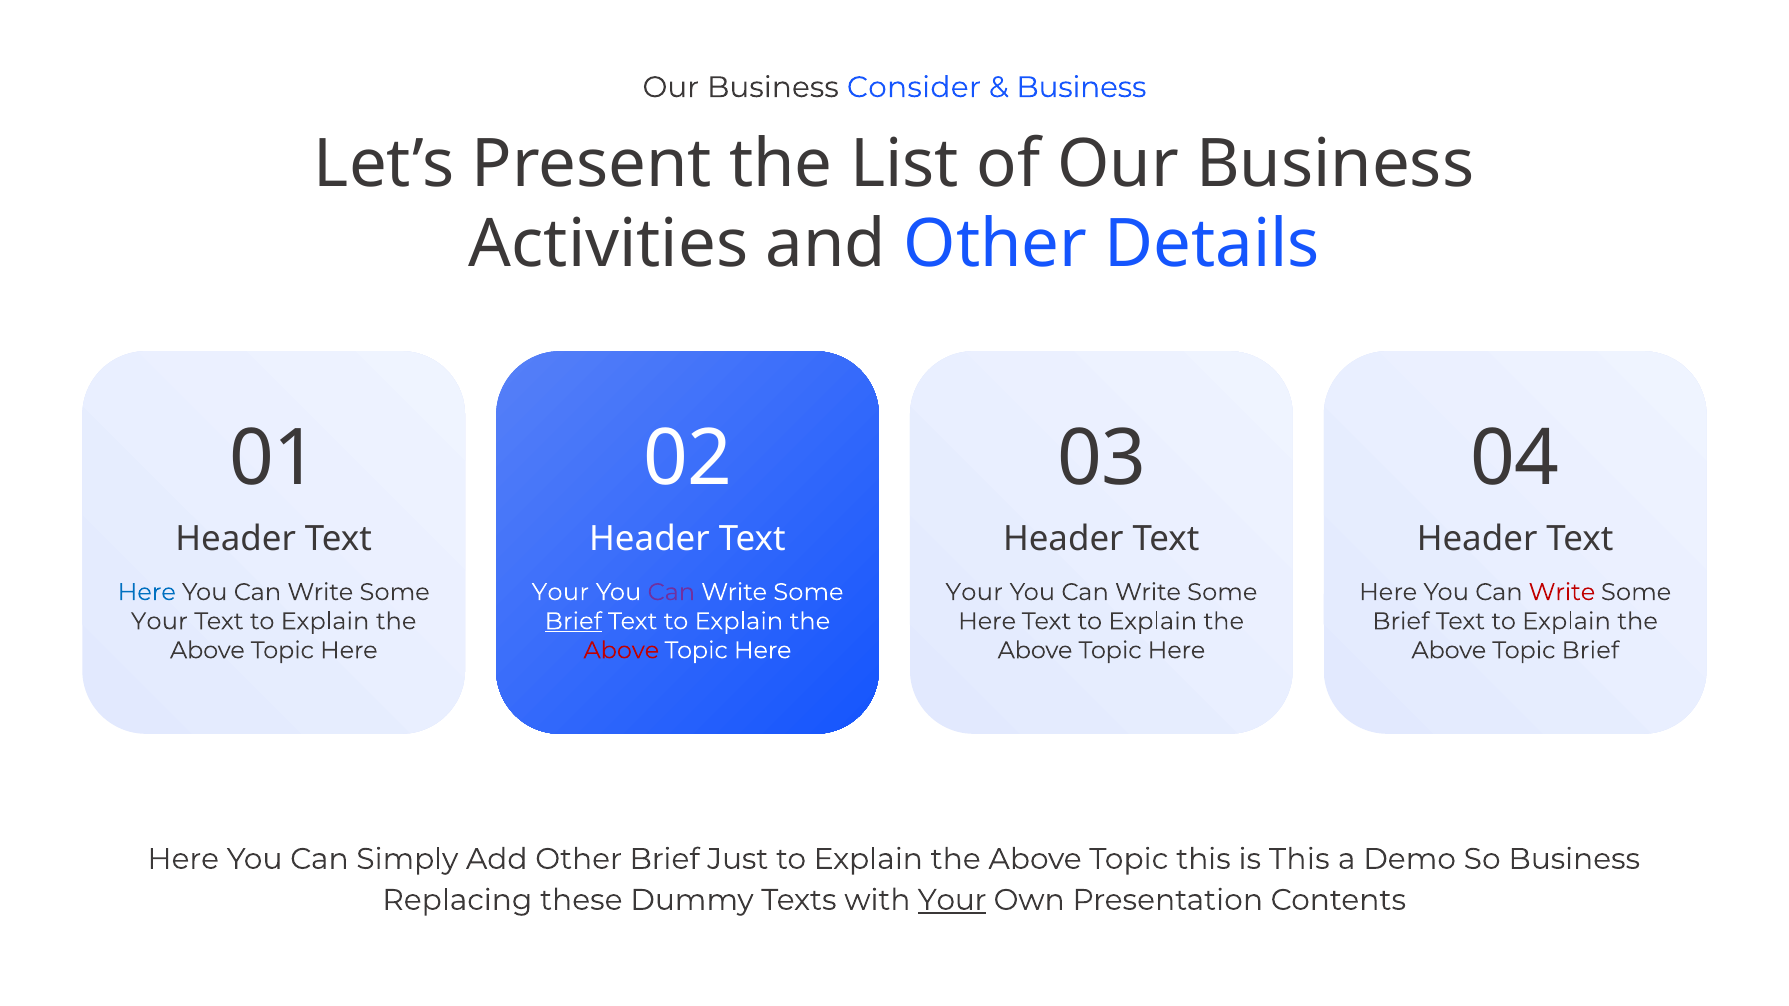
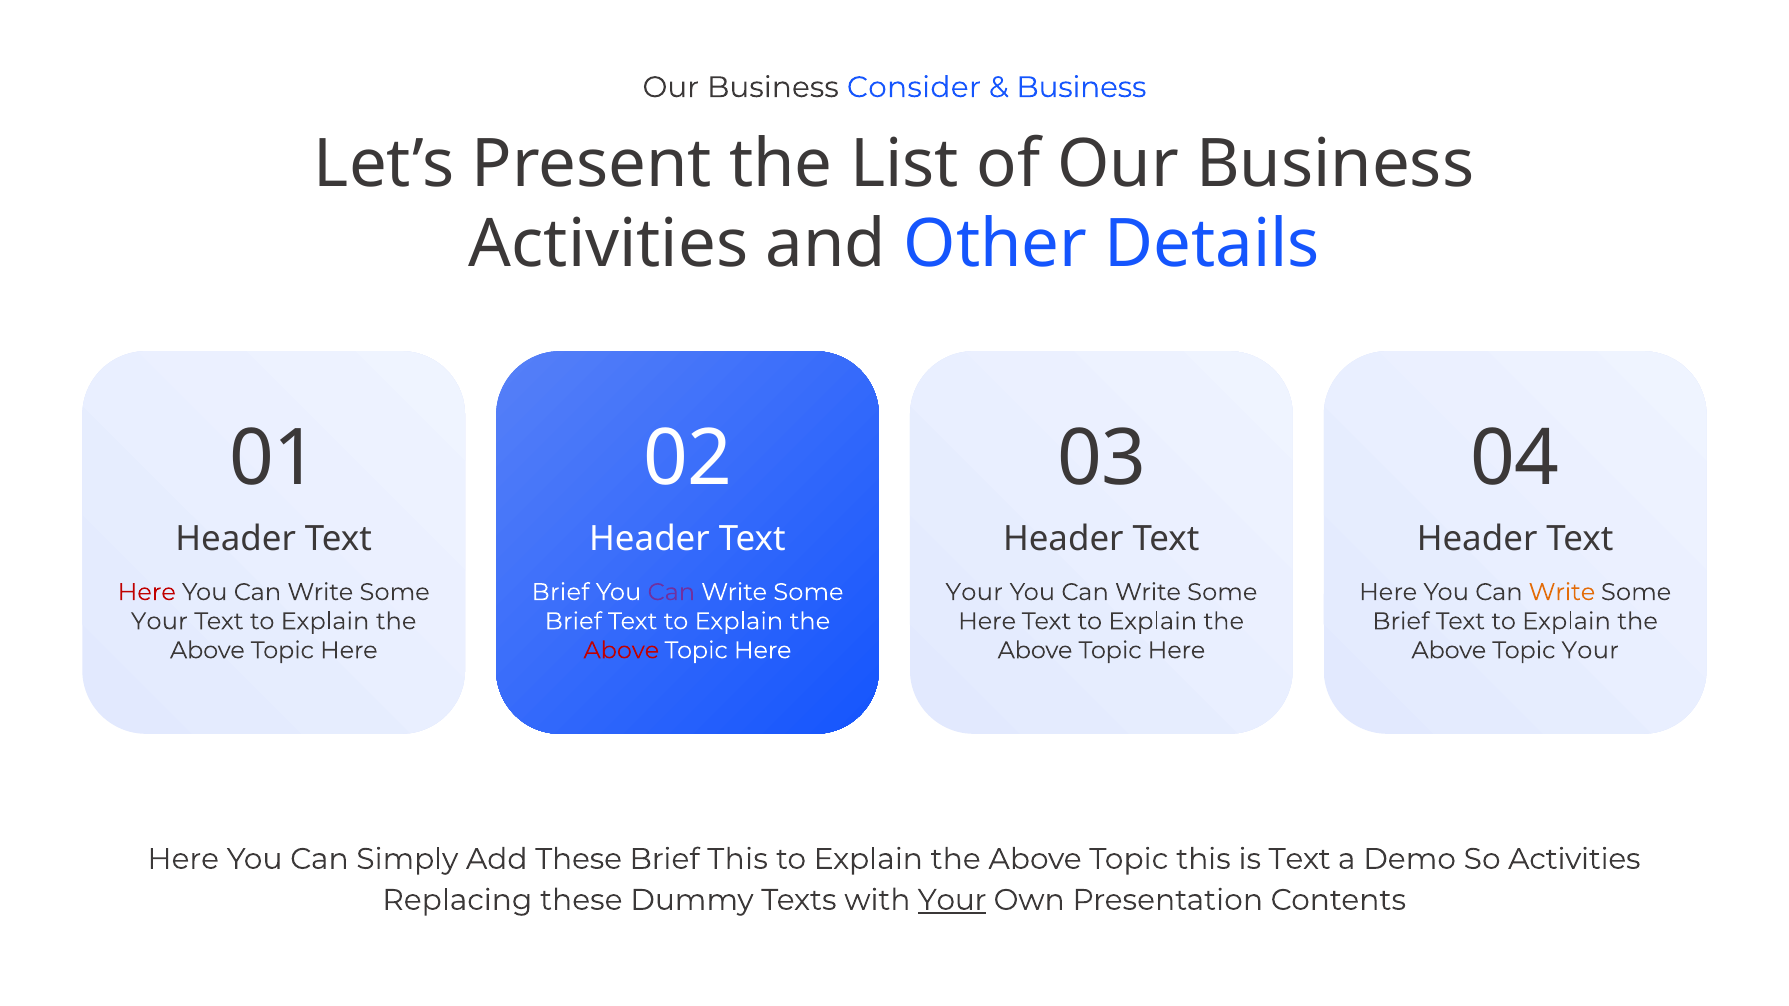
Here at (147, 592) colour: blue -> red
Your at (560, 592): Your -> Brief
Write at (1562, 592) colour: red -> orange
Brief at (573, 621) underline: present -> none
Topic Brief: Brief -> Your
Add Other: Other -> These
Brief Just: Just -> This
is This: This -> Text
So Business: Business -> Activities
